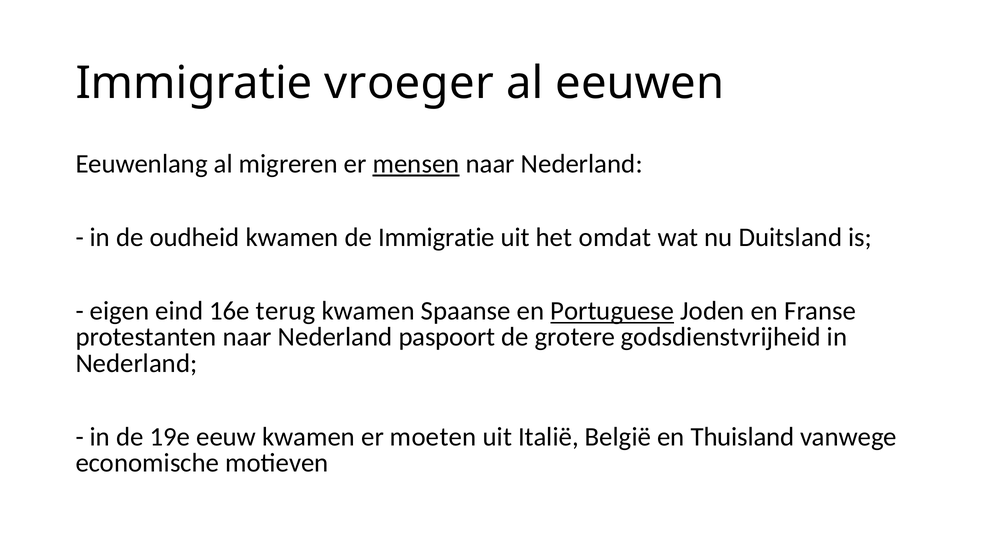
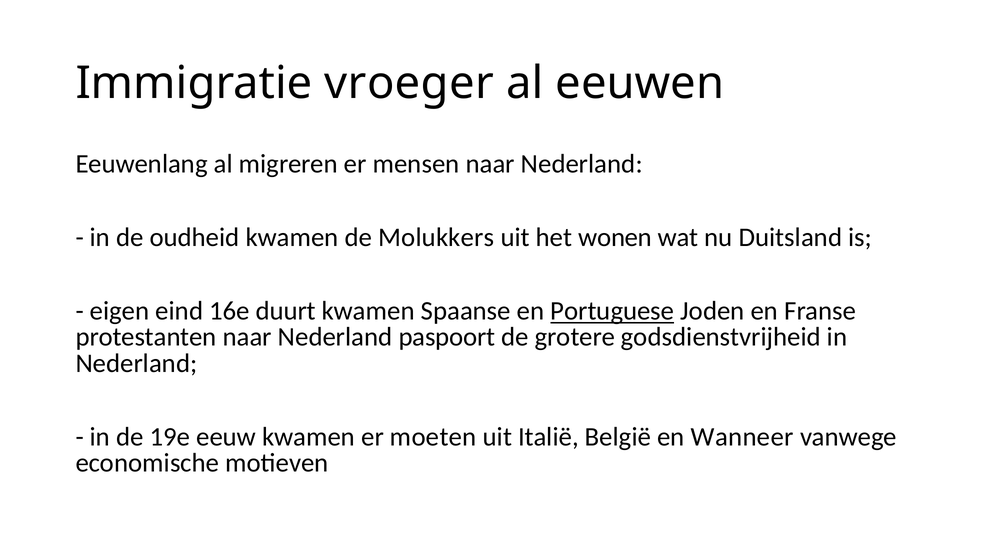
mensen underline: present -> none
de Immigratie: Immigratie -> Molukkers
omdat: omdat -> wonen
terug: terug -> duurt
Thuisland: Thuisland -> Wanneer
